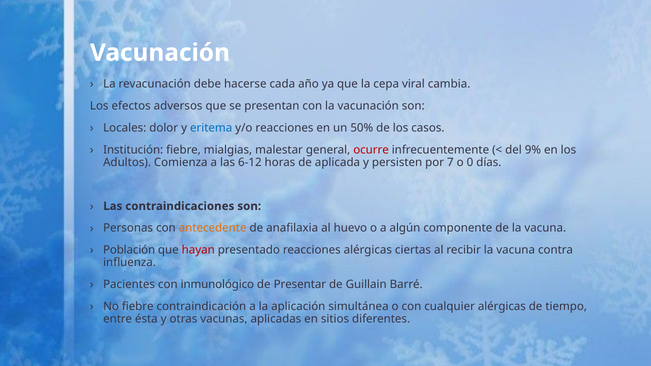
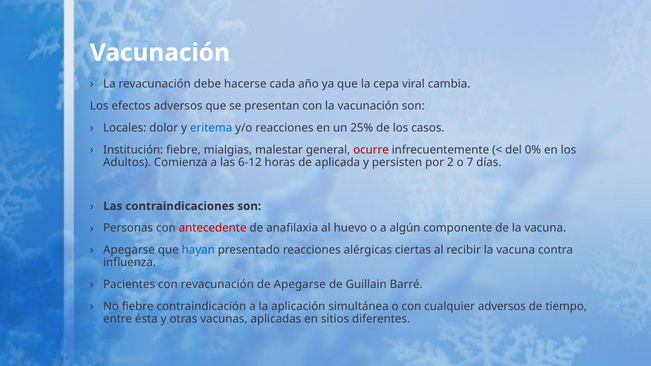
50%: 50% -> 25%
9%: 9% -> 0%
7: 7 -> 2
0: 0 -> 7
antecedente colour: orange -> red
Población at (129, 250): Población -> Apegarse
hayan colour: red -> blue
con inmunológico: inmunológico -> revacunación
de Presentar: Presentar -> Apegarse
cualquier alérgicas: alérgicas -> adversos
